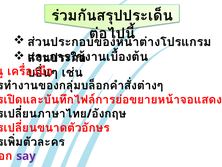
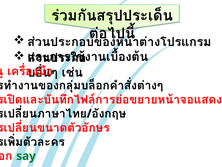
say colour: purple -> green
